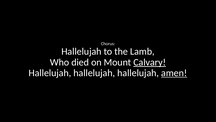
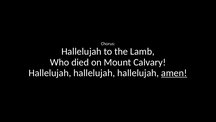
Calvary underline: present -> none
